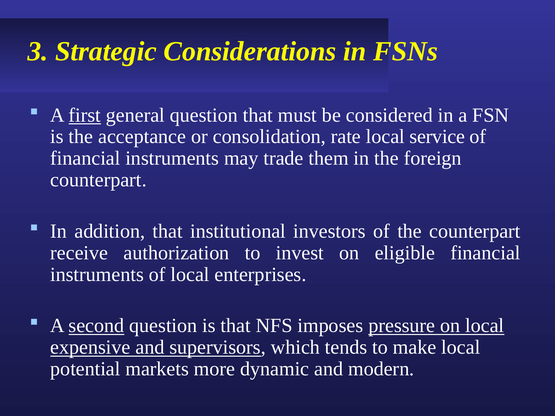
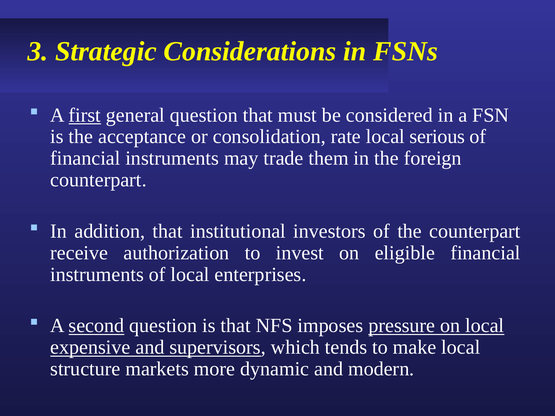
service: service -> serious
potential: potential -> structure
